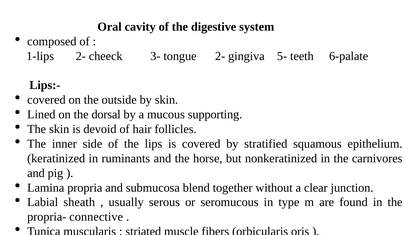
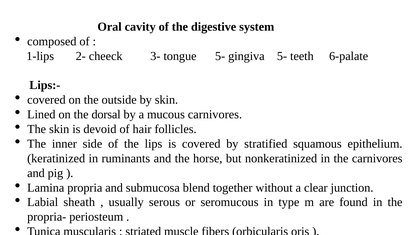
tongue 2-: 2- -> 5-
mucous supporting: supporting -> carnivores
connective: connective -> periosteum
